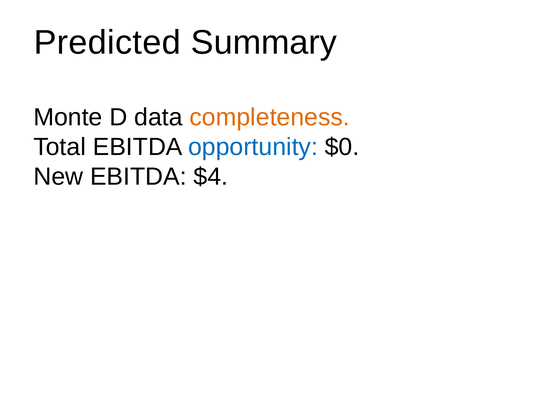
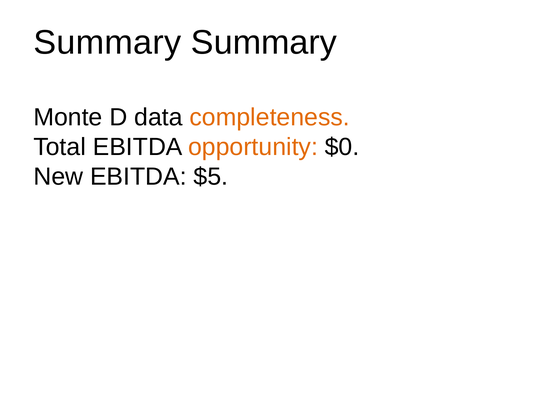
Predicted at (107, 42): Predicted -> Summary
opportunity colour: blue -> orange
$4: $4 -> $5
